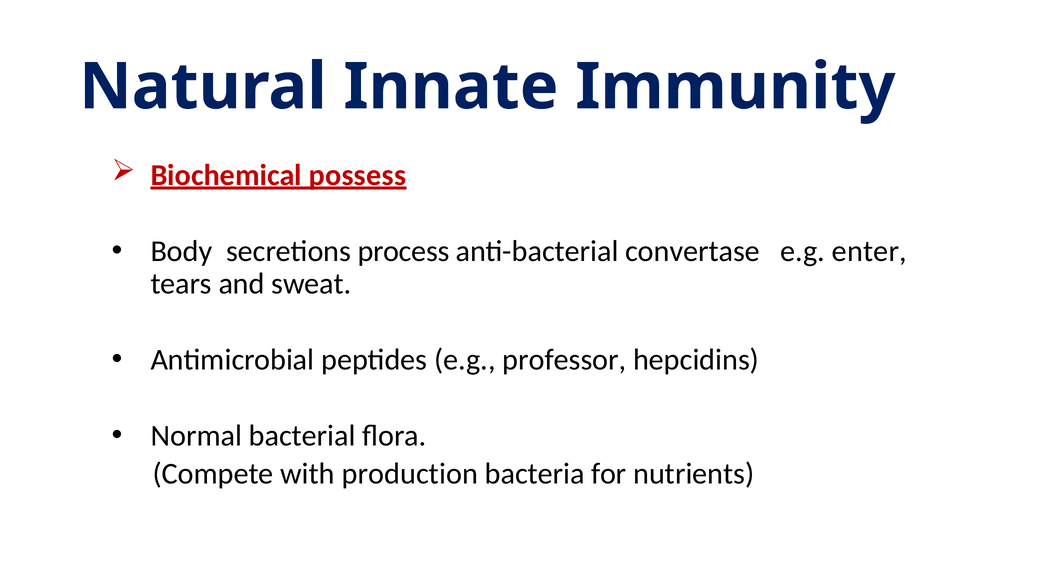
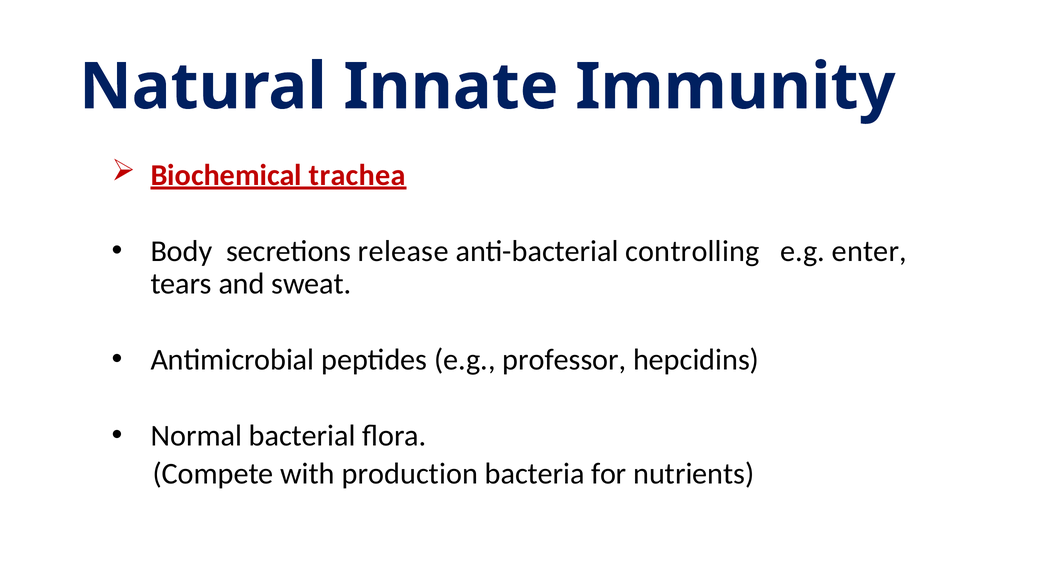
possess: possess -> trachea
process: process -> release
convertase: convertase -> controlling
